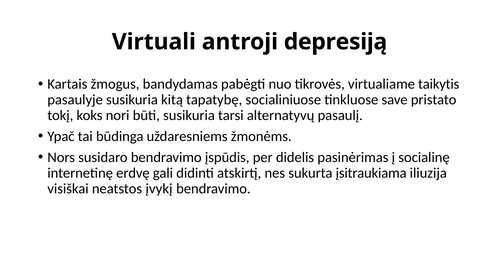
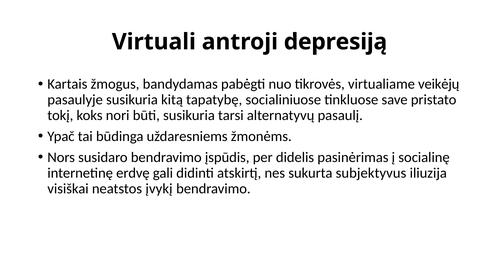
taikytis: taikytis -> veikėjų
įsitraukiama: įsitraukiama -> subjektyvus
